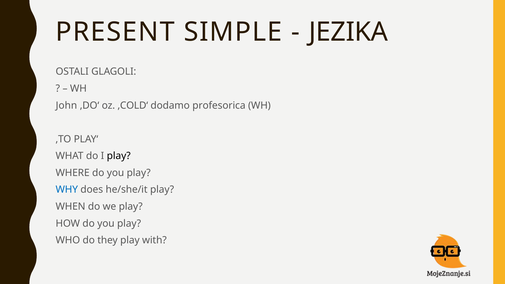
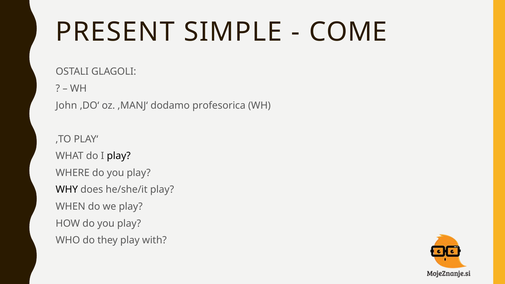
JEZIKA: JEZIKA -> COME
‚COLD‘: ‚COLD‘ -> ‚MANJ‘
WHY colour: blue -> black
